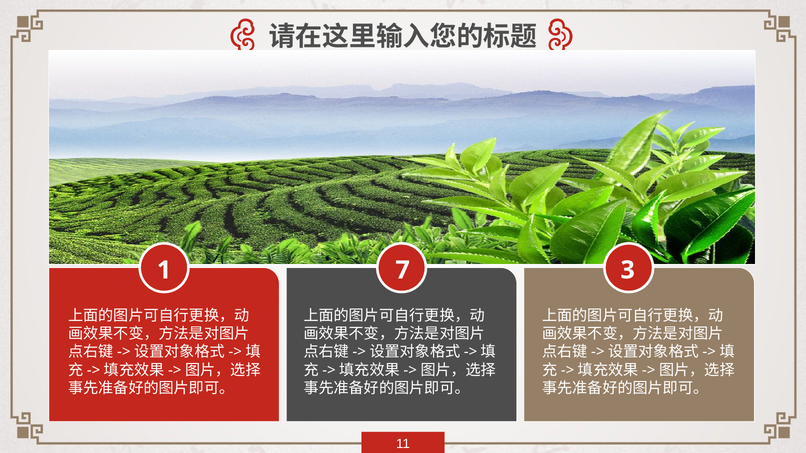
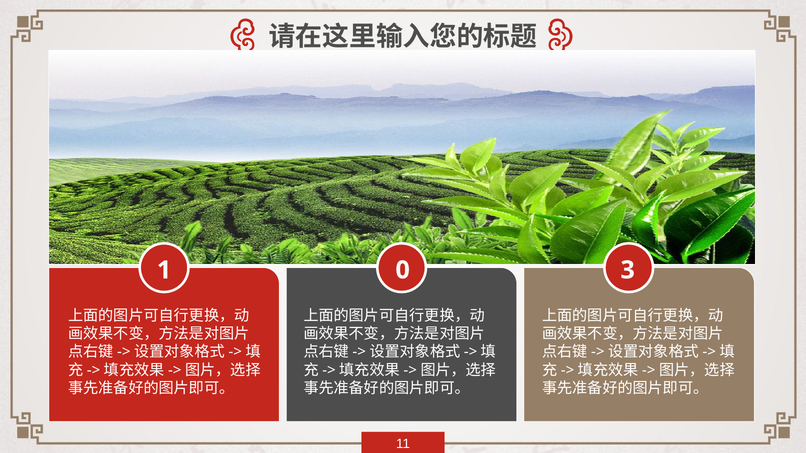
7: 7 -> 0
